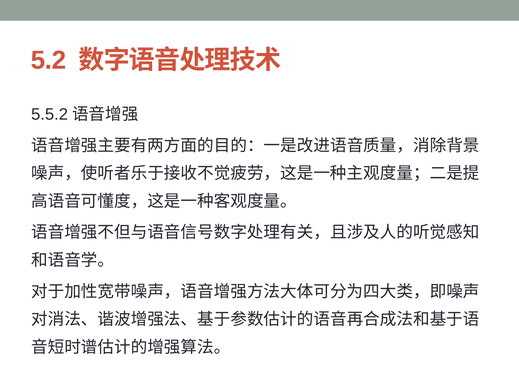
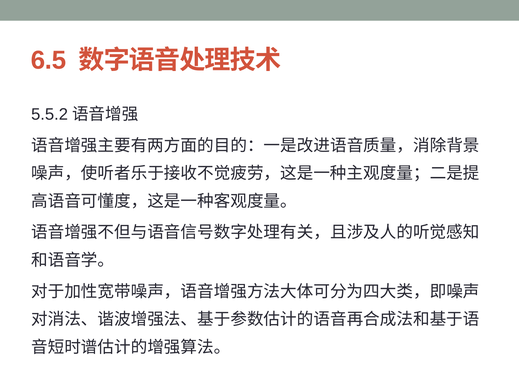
5.2: 5.2 -> 6.5
